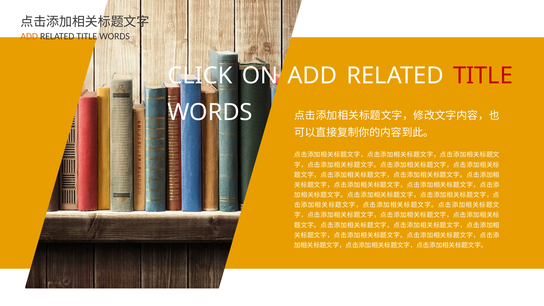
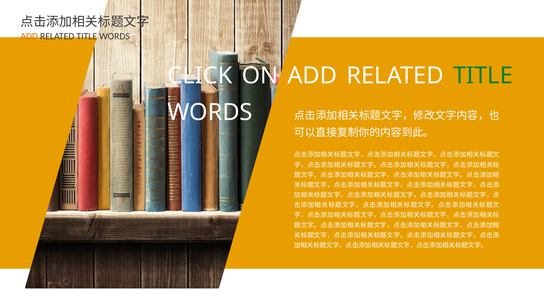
TITLE at (483, 76) colour: red -> green
